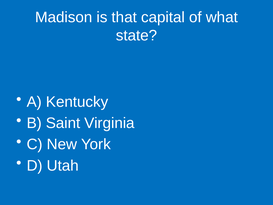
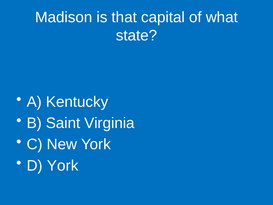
D Utah: Utah -> York
